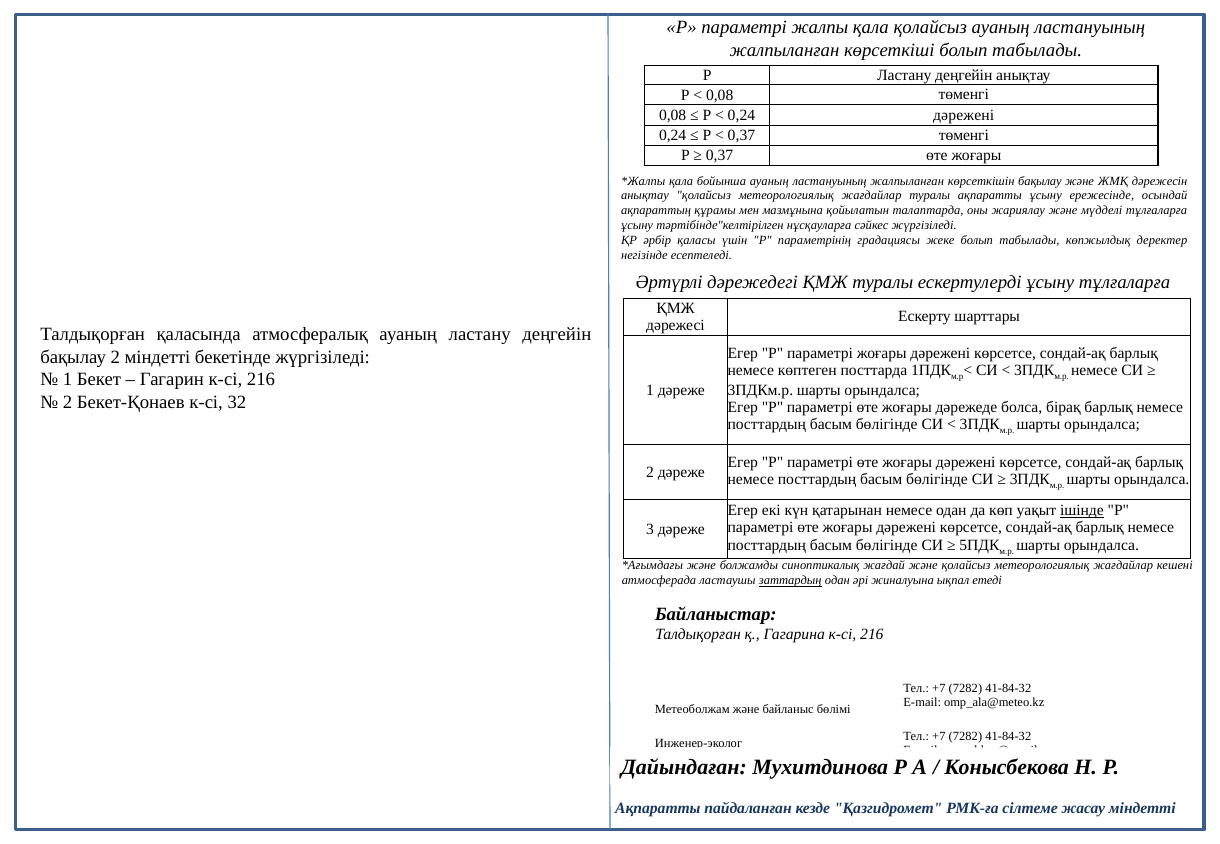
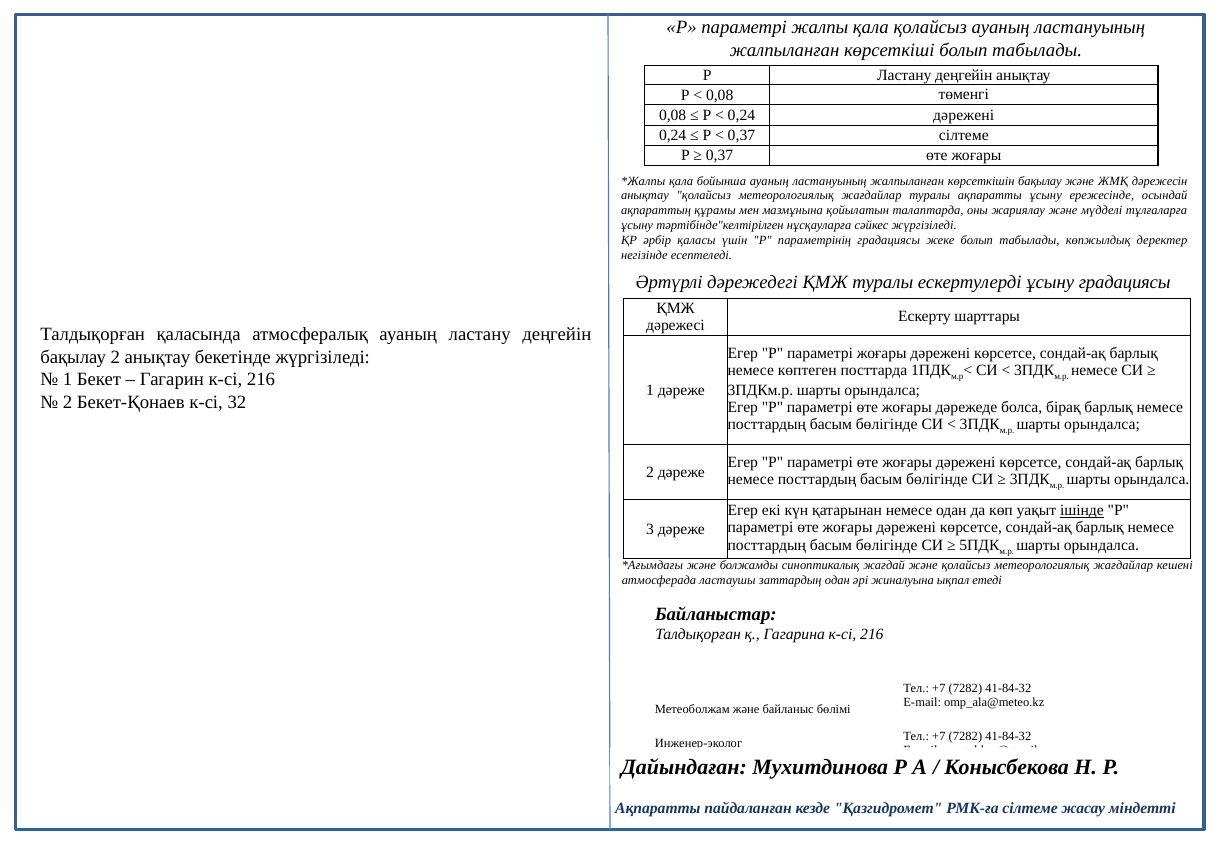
0,37 төменгі: төменгі -> сілтеме
ұсыну тұлғаларға: тұлғаларға -> градациясы
2 міндетті: міндетті -> анықтау
заттардың underline: present -> none
